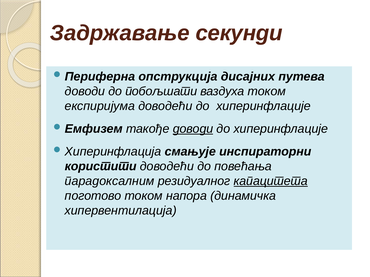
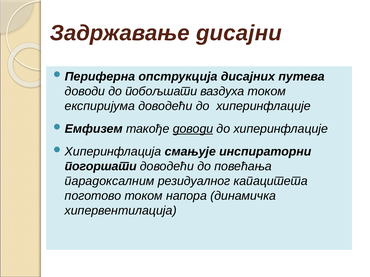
секунди: секунди -> дисајни
користити: користити -> погоршати
капацитета underline: present -> none
